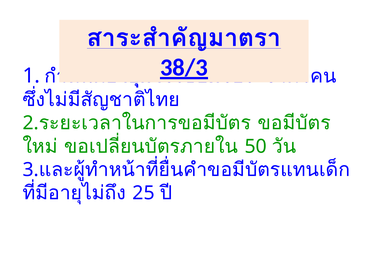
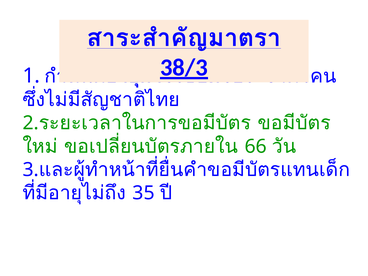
50: 50 -> 66
25: 25 -> 35
